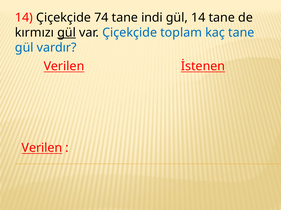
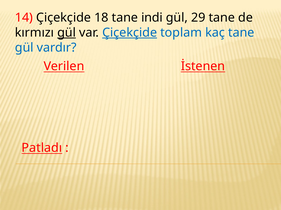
74: 74 -> 18
gül 14: 14 -> 29
Çiçekçide at (130, 33) underline: none -> present
Verilen at (42, 148): Verilen -> Patladı
